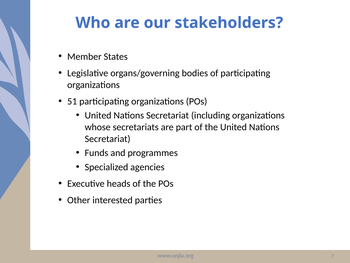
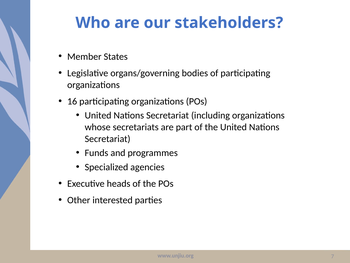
51: 51 -> 16
